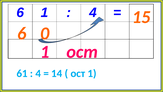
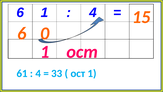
14: 14 -> 33
